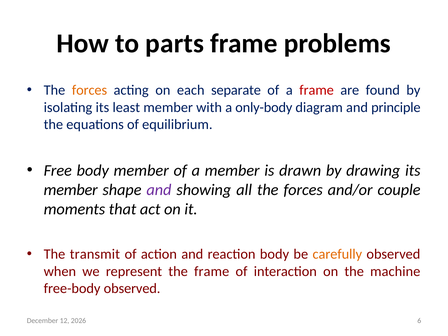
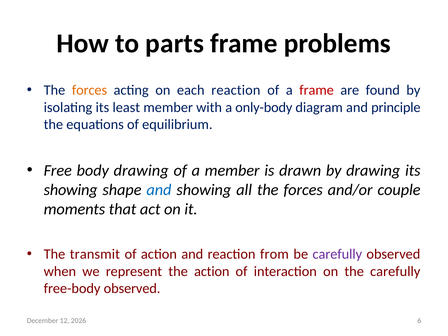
each separate: separate -> reaction
body member: member -> drawing
member at (71, 190): member -> showing
and at (159, 190) colour: purple -> blue
reaction body: body -> from
carefully at (337, 254) colour: orange -> purple
the frame: frame -> action
the machine: machine -> carefully
